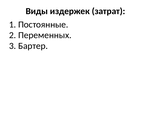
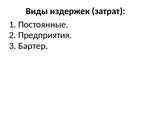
Переменных: Переменных -> Предприятия
